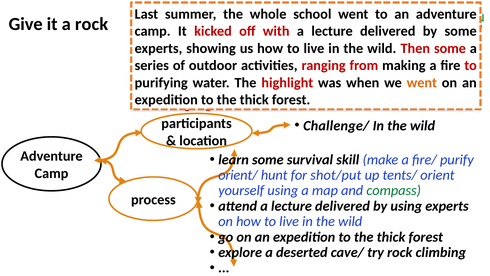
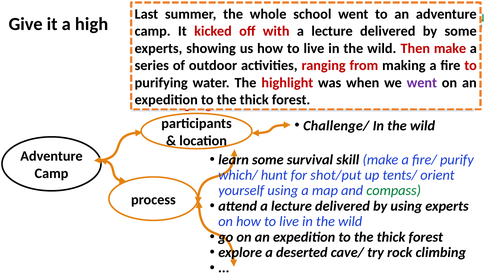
a rock: rock -> high
Then some: some -> make
went at (422, 83) colour: orange -> purple
orient/: orient/ -> which/
